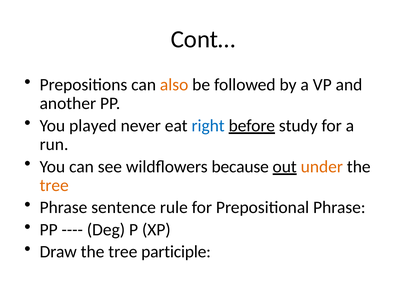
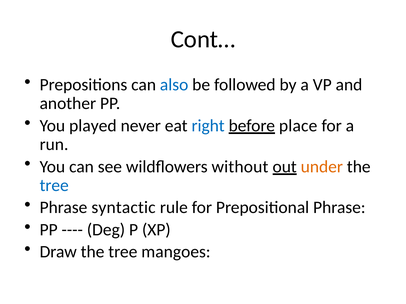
also colour: orange -> blue
study: study -> place
because: because -> without
tree at (54, 186) colour: orange -> blue
sentence: sentence -> syntactic
participle: participle -> mangoes
